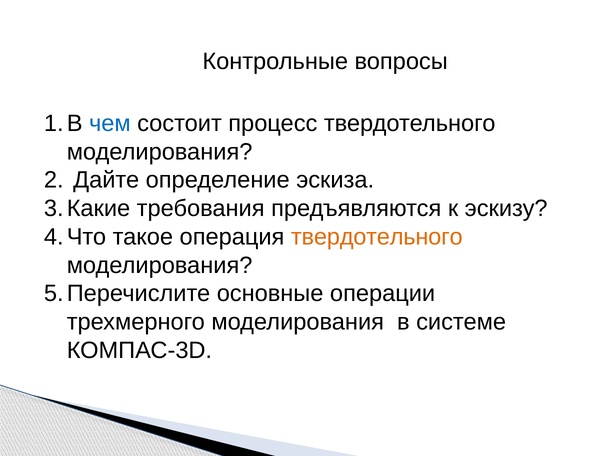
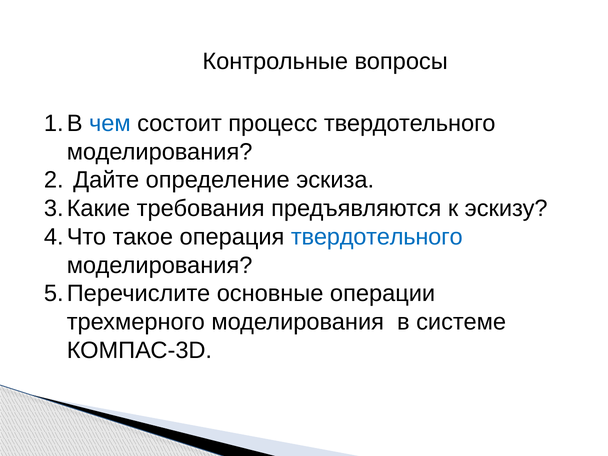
твердотельного at (377, 237) colour: orange -> blue
